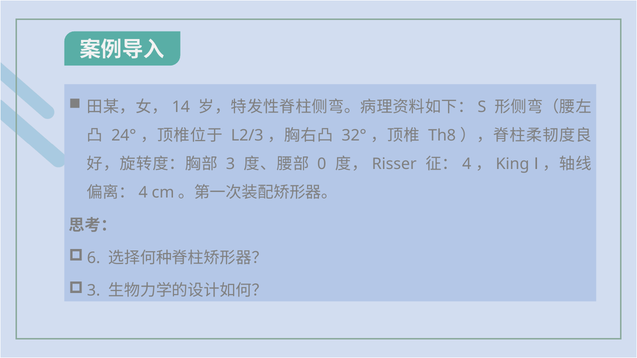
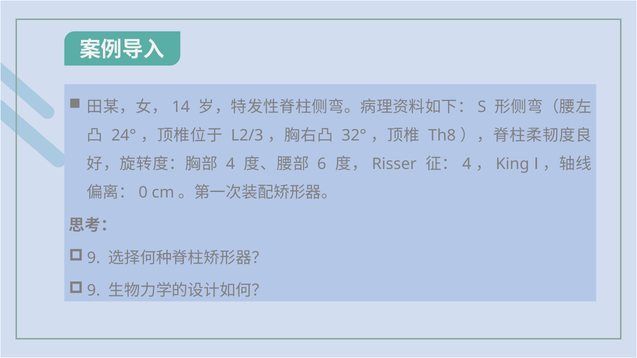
3 at (230, 164): 3 -> 4
0: 0 -> 6
4 at (143, 193): 4 -> 0
6 at (94, 258): 6 -> 9
3 at (94, 291): 3 -> 9
